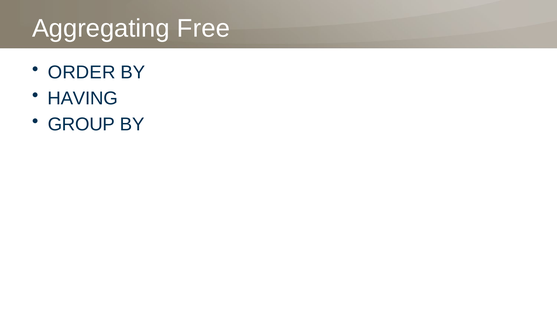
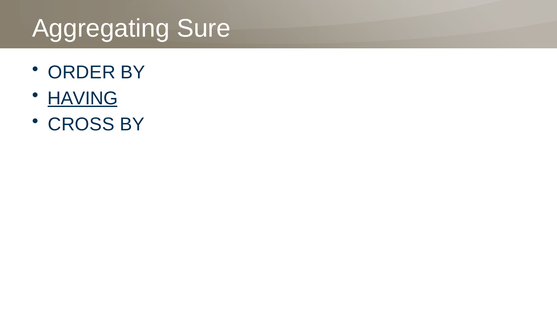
Free: Free -> Sure
HAVING underline: none -> present
GROUP: GROUP -> CROSS
